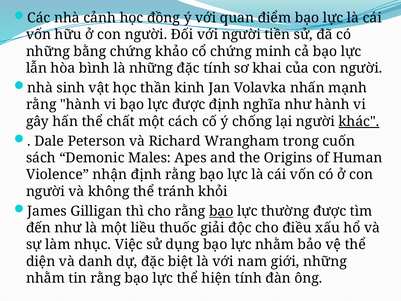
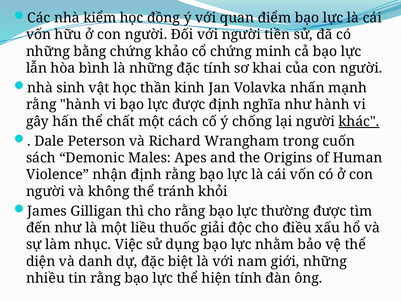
cảnh: cảnh -> kiểm
bạo at (221, 211) underline: present -> none
nhằm at (45, 278): nhằm -> nhiều
